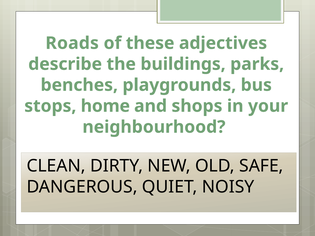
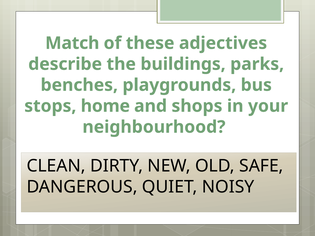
Roads: Roads -> Match
